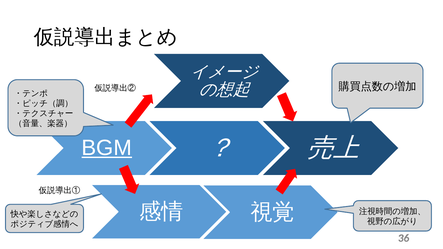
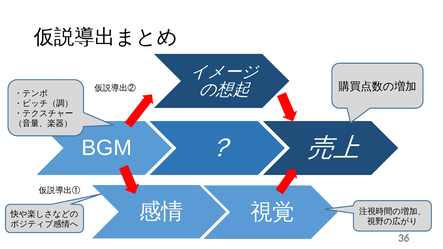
BGM underline: present -> none
